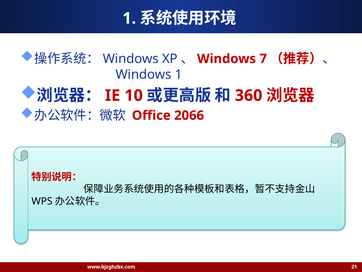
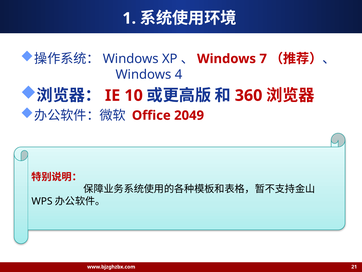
Windows 1: 1 -> 4
2066: 2066 -> 2049
